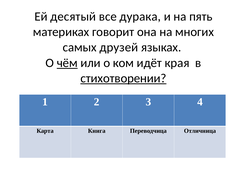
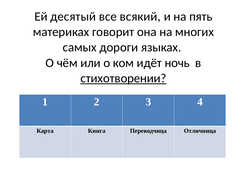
дурака: дурака -> всякий
друзей: друзей -> дороги
чём underline: present -> none
края: края -> ночь
